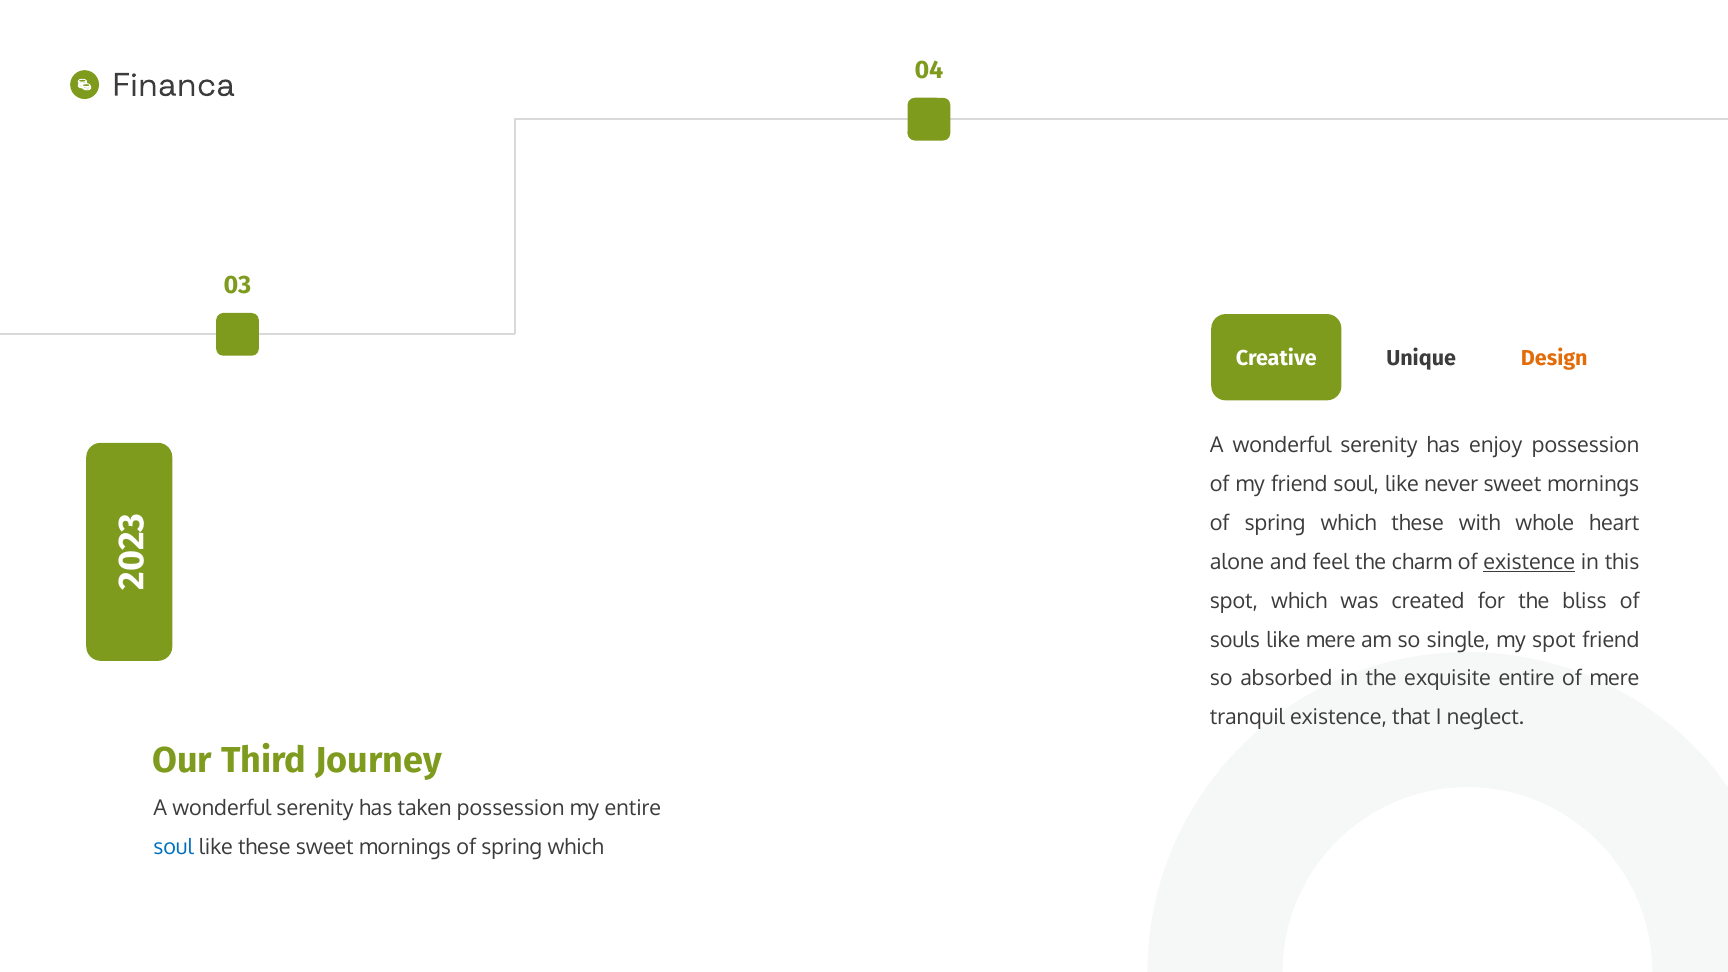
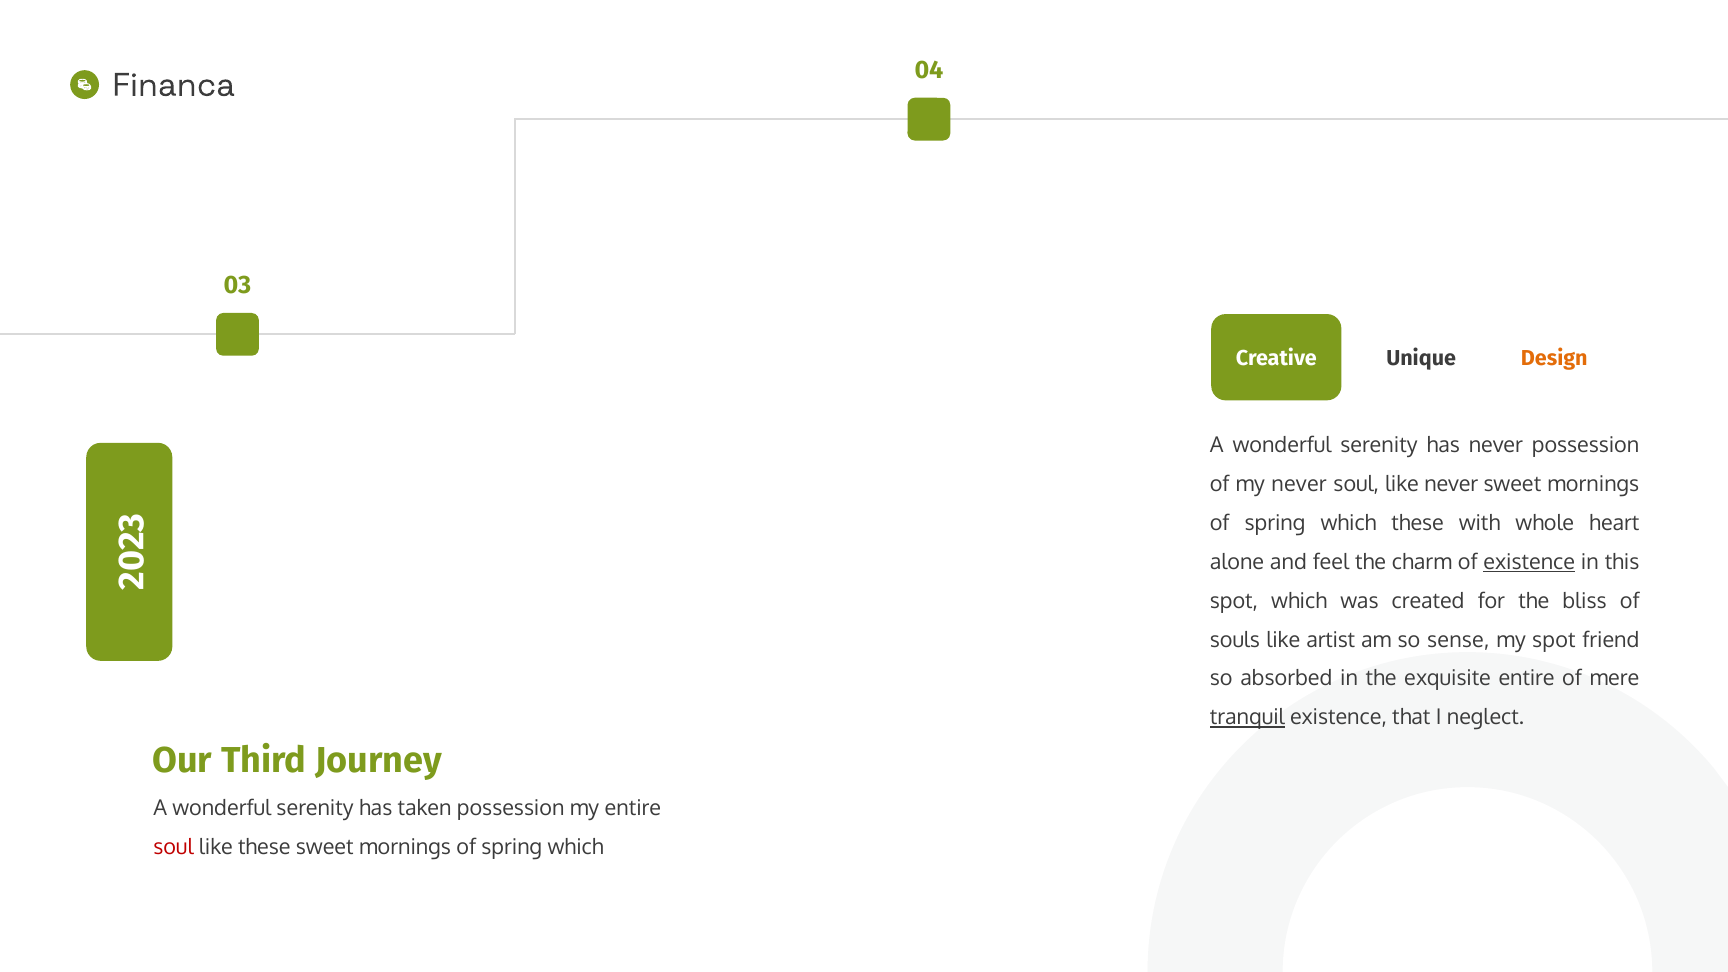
has enjoy: enjoy -> never
my friend: friend -> never
like mere: mere -> artist
single: single -> sense
tranquil underline: none -> present
soul at (173, 847) colour: blue -> red
